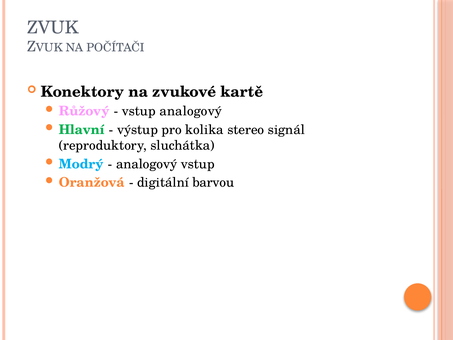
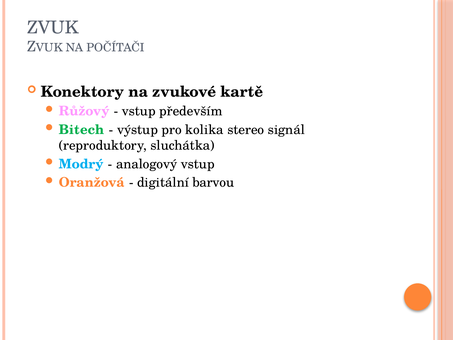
vstup analogový: analogový -> především
Hlavní: Hlavní -> Bitech
